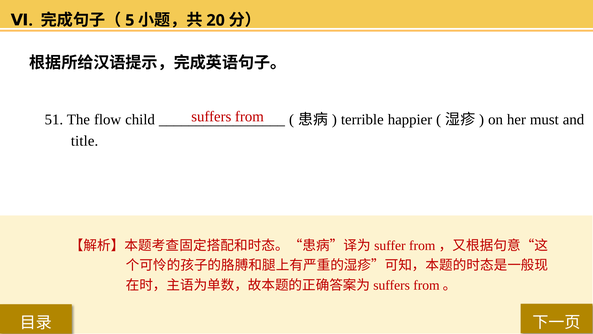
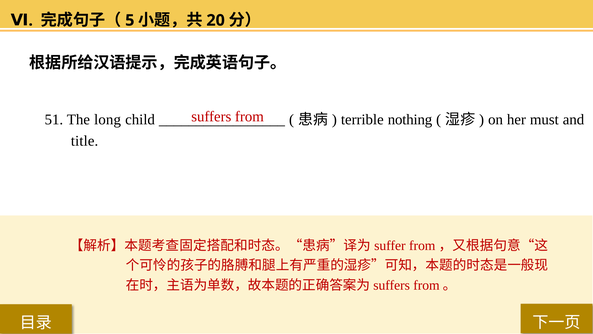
flow: flow -> long
happier: happier -> nothing
